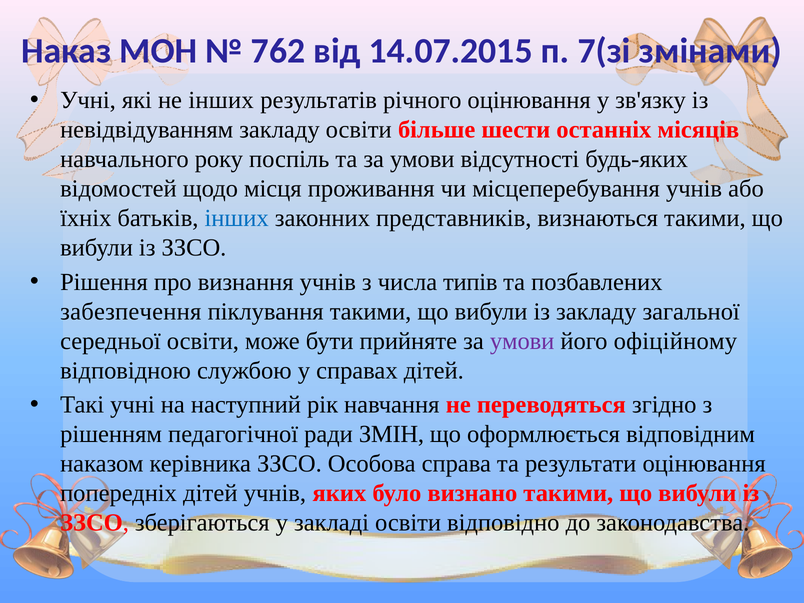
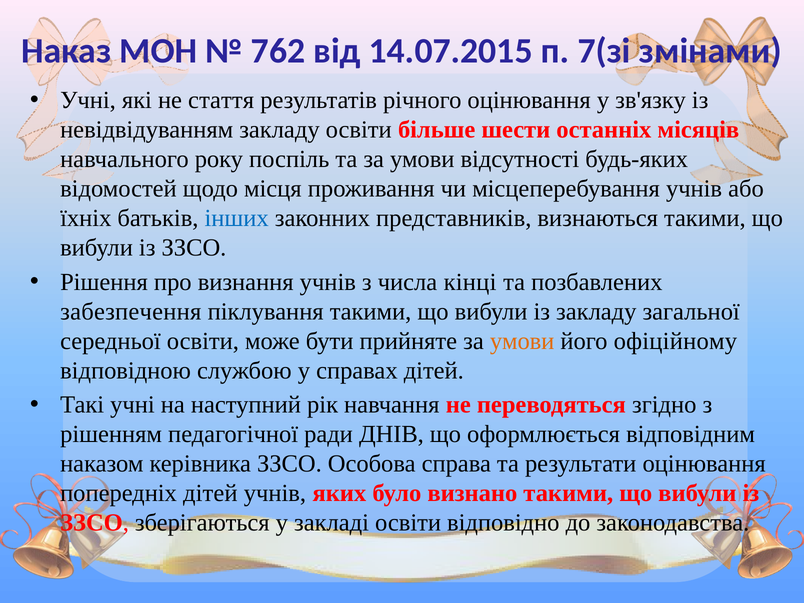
не інших: інших -> стаття
типів: типів -> кінці
умови at (522, 341) colour: purple -> orange
ЗМІН: ЗМІН -> ДНІВ
